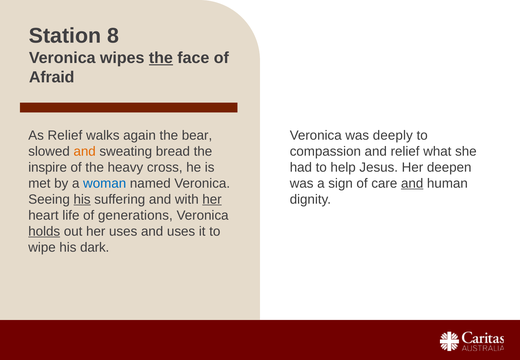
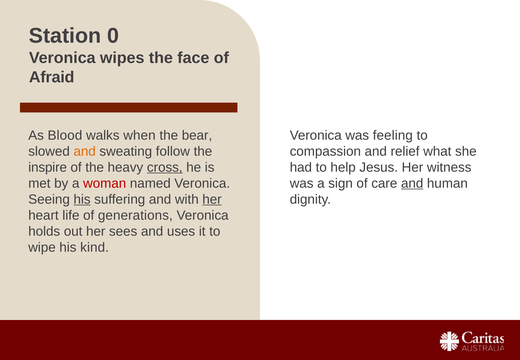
8: 8 -> 0
the at (161, 58) underline: present -> none
As Relief: Relief -> Blood
again: again -> when
deeply: deeply -> feeling
bread: bread -> follow
cross underline: none -> present
deepen: deepen -> witness
woman colour: blue -> red
holds underline: present -> none
her uses: uses -> sees
dark: dark -> kind
